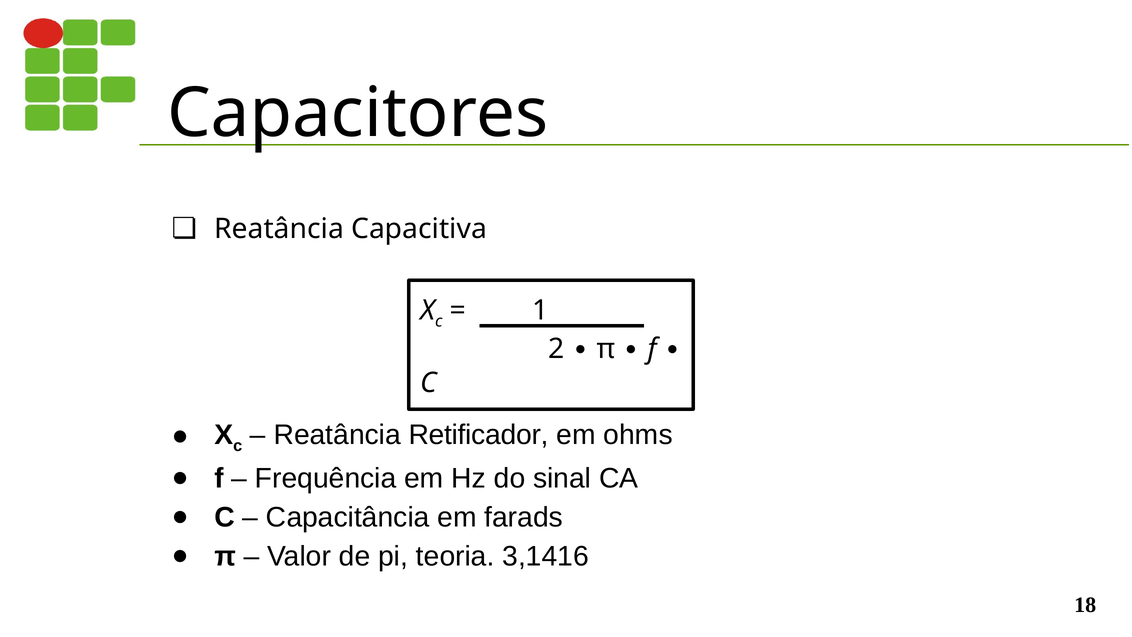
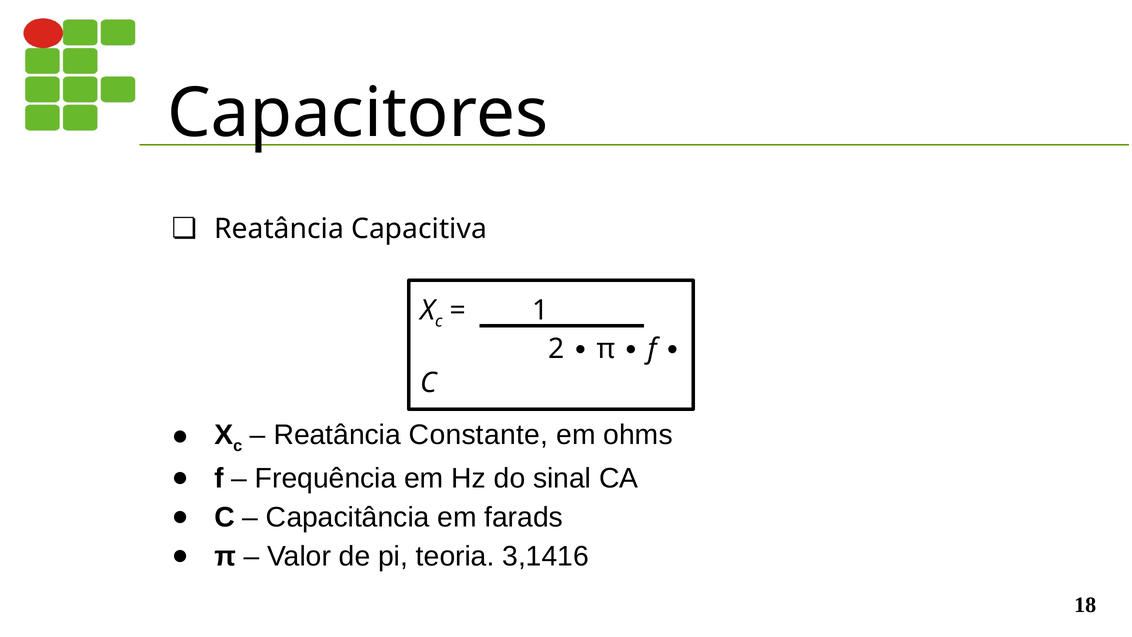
Retificador: Retificador -> Constante
